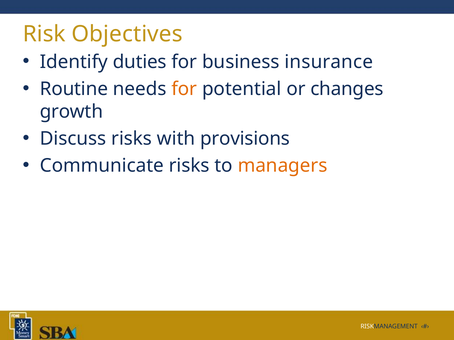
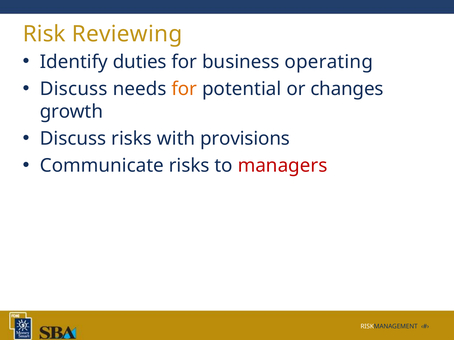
Objectives: Objectives -> Reviewing
insurance: insurance -> operating
Routine at (74, 89): Routine -> Discuss
managers colour: orange -> red
